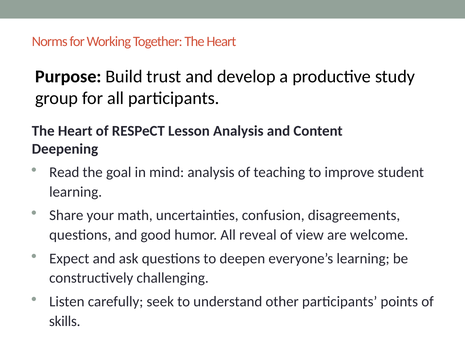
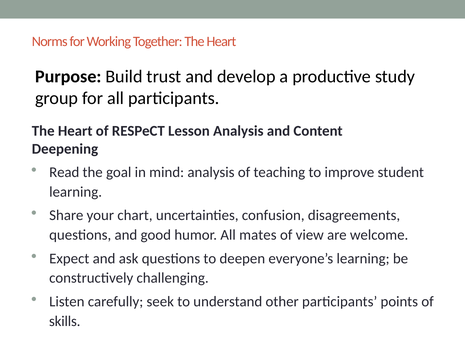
math: math -> chart
reveal: reveal -> mates
